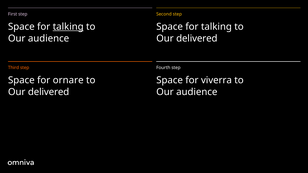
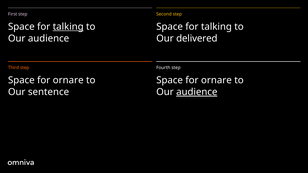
viverra at (216, 80): viverra -> ornare
delivered at (49, 92): delivered -> sentence
audience at (197, 92) underline: none -> present
